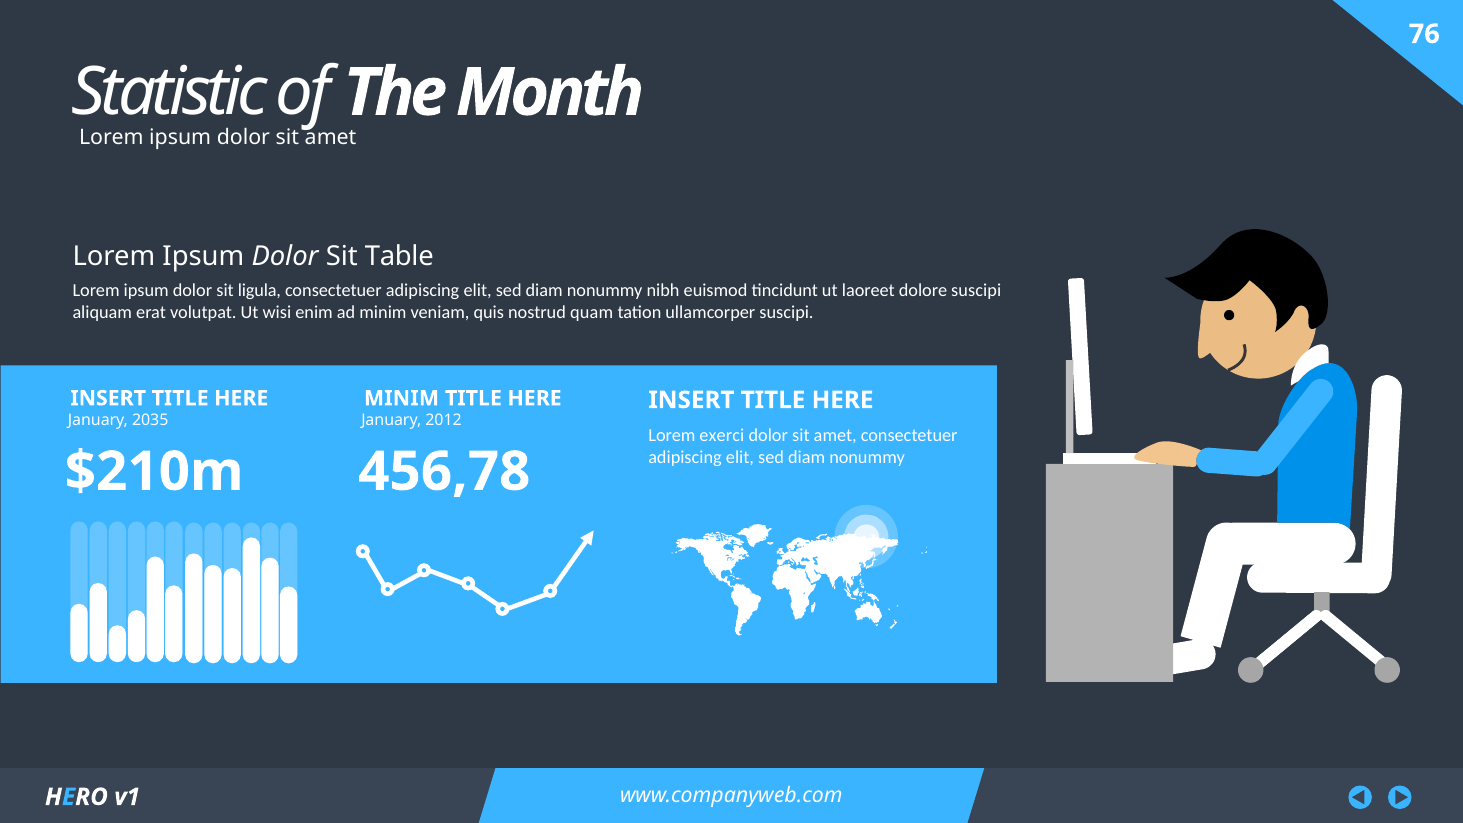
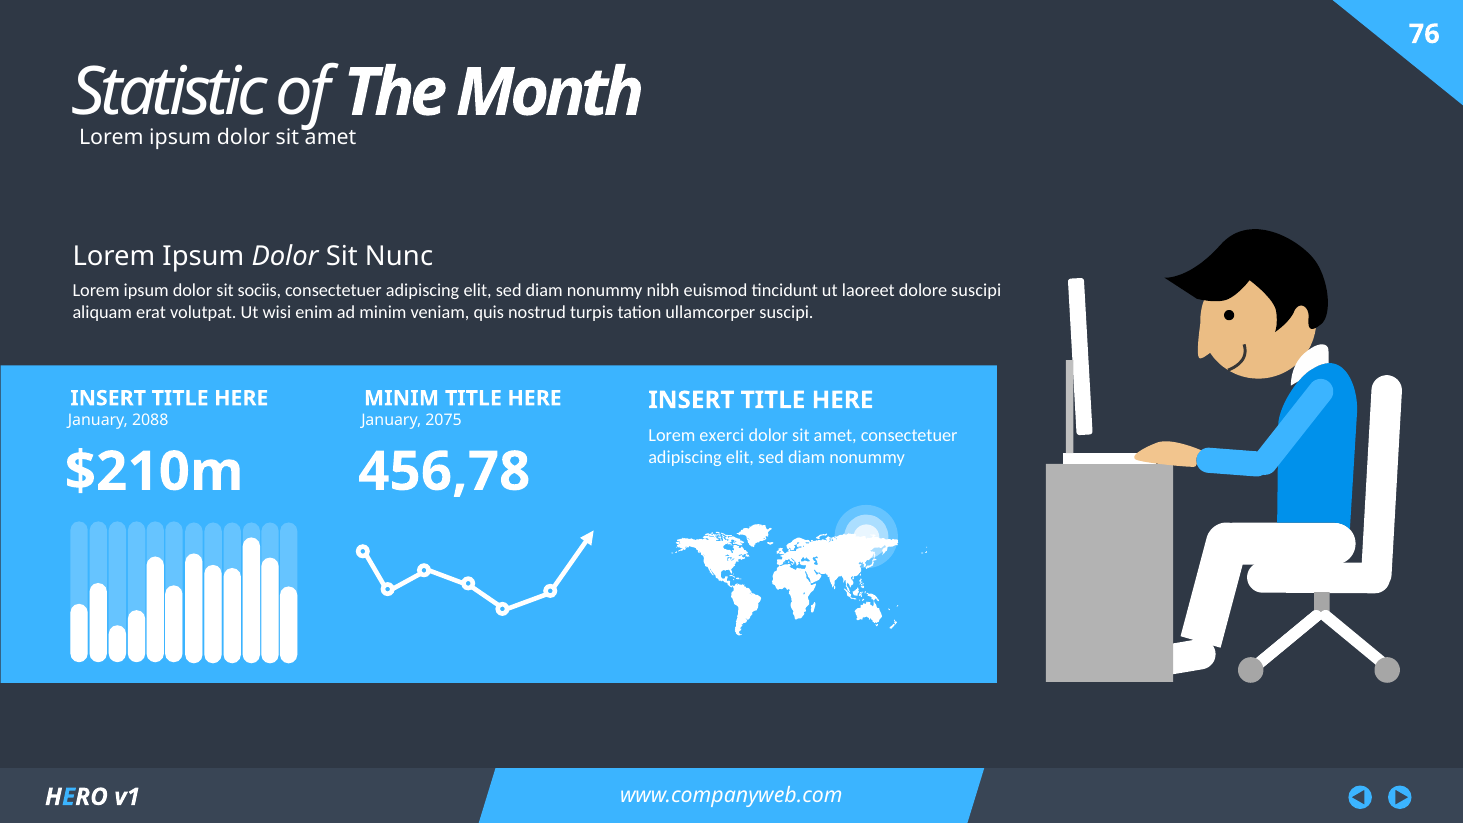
Table: Table -> Nunc
ligula: ligula -> sociis
quam: quam -> turpis
2035: 2035 -> 2088
2012: 2012 -> 2075
